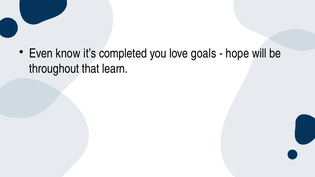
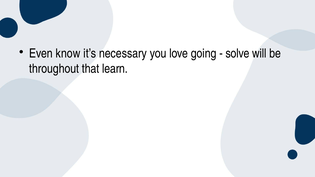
completed: completed -> necessary
goals: goals -> going
hope: hope -> solve
